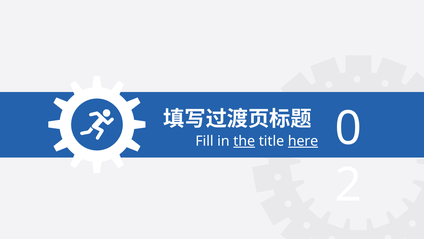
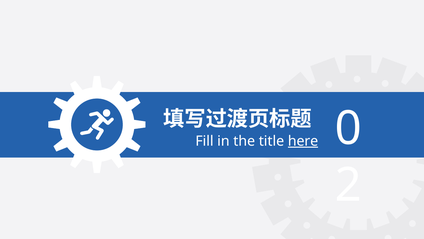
the underline: present -> none
